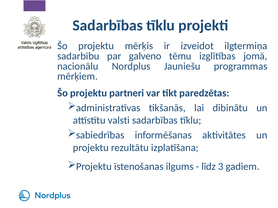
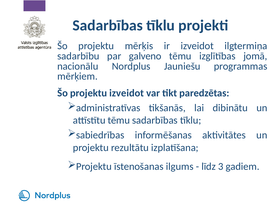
projektu partneri: partneri -> izveidot
attīstītu valsti: valsti -> tēmu
